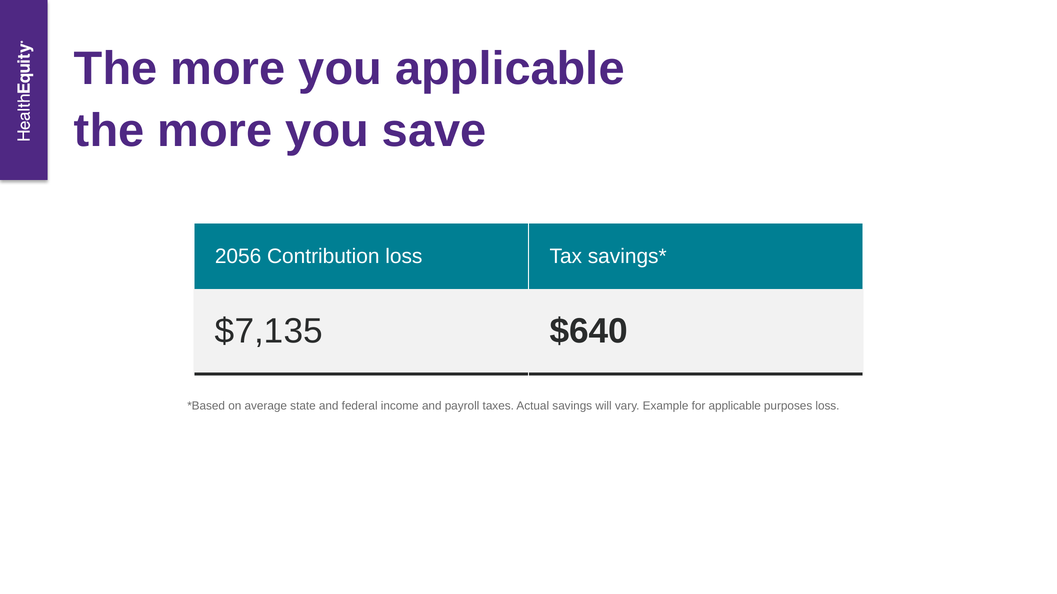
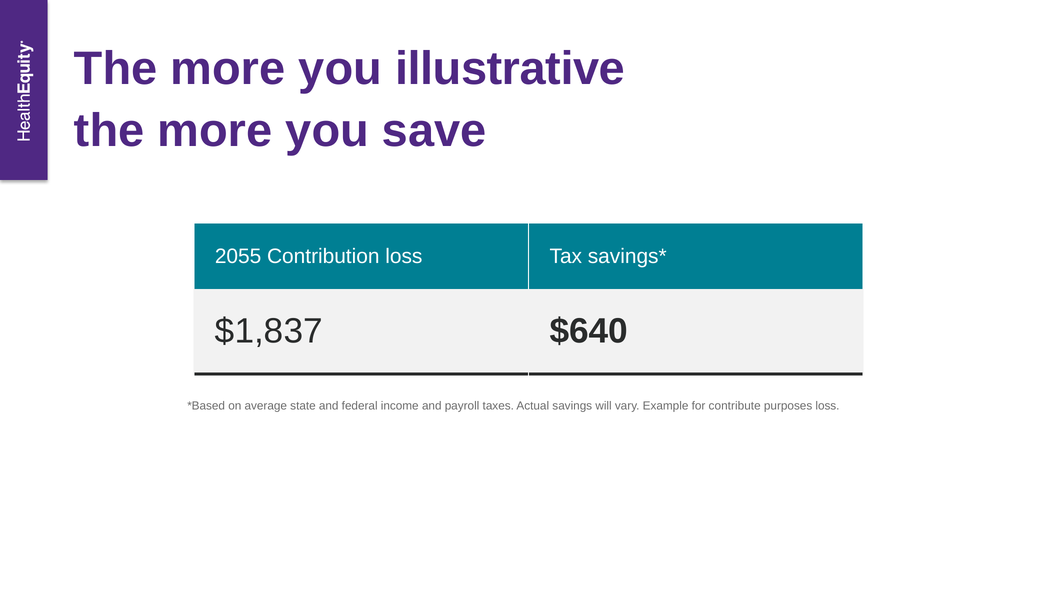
you applicable: applicable -> illustrative
2056: 2056 -> 2055
$7,135: $7,135 -> $1,837
for applicable: applicable -> contribute
